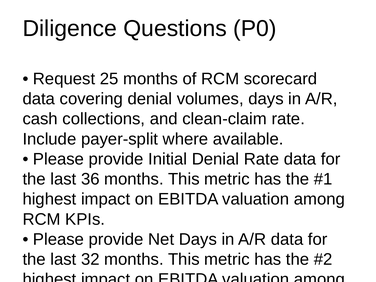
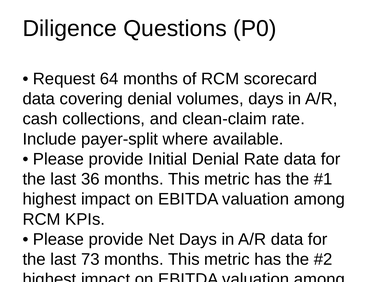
25: 25 -> 64
32: 32 -> 73
